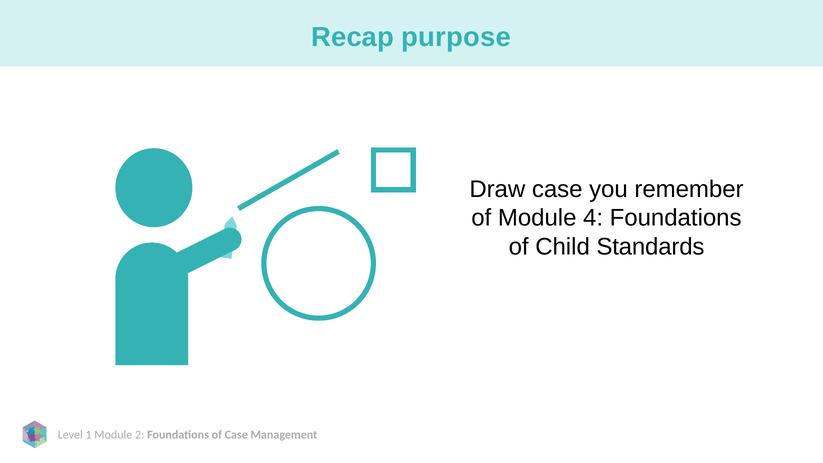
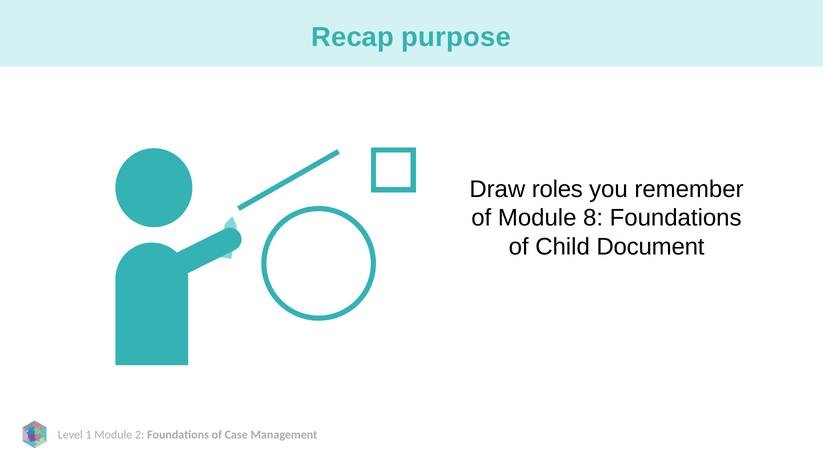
Draw case: case -> roles
4: 4 -> 8
Standards: Standards -> Document
